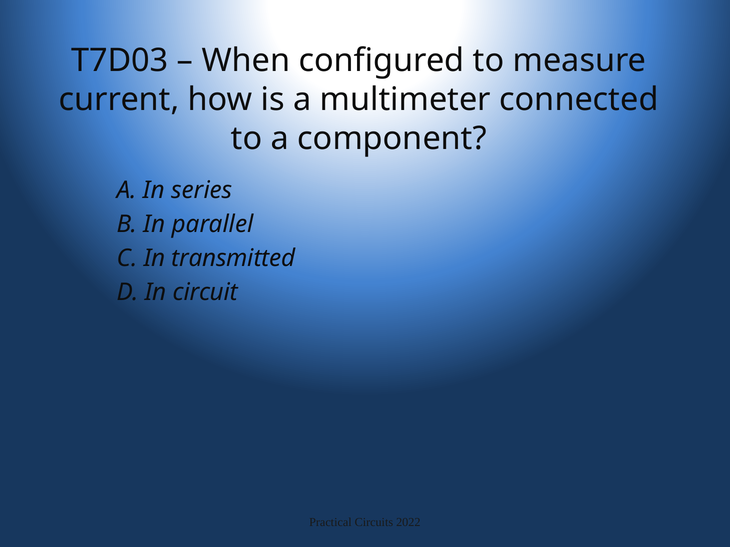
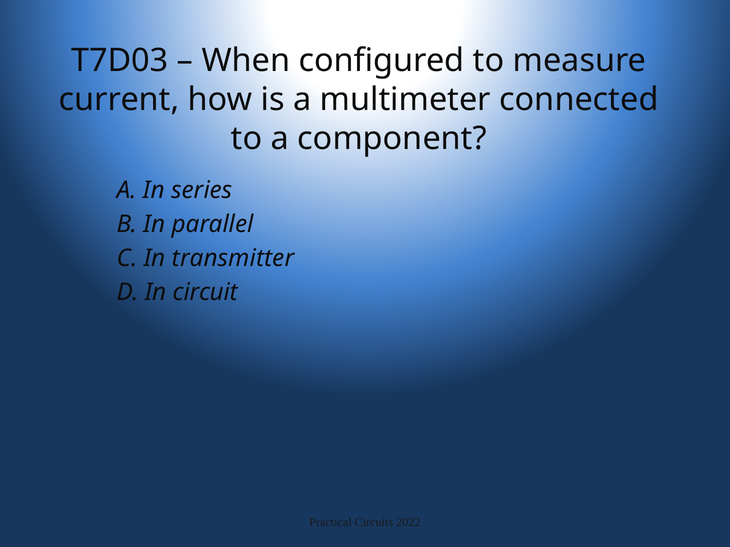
transmitted: transmitted -> transmitter
